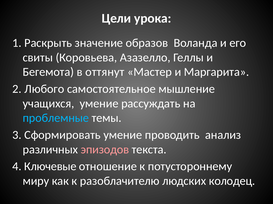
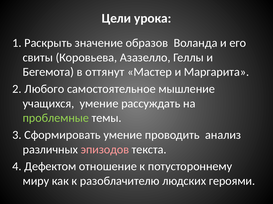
проблемные colour: light blue -> light green
Ключевые: Ключевые -> Дефектом
колодец: колодец -> героями
